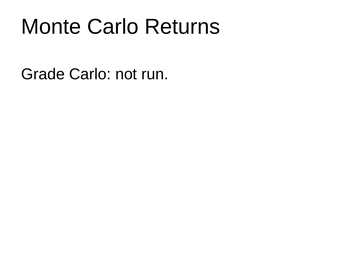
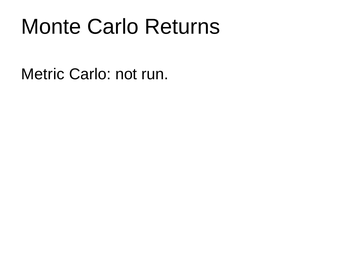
Grade: Grade -> Metric
